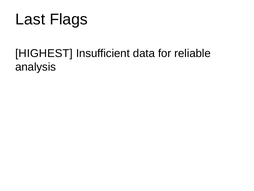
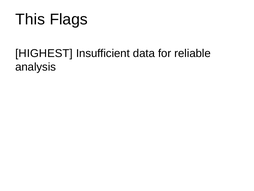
Last: Last -> This
